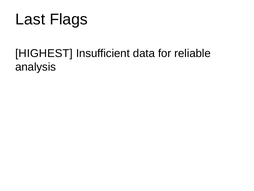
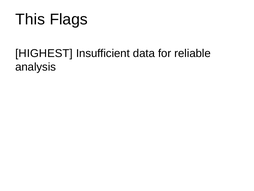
Last: Last -> This
